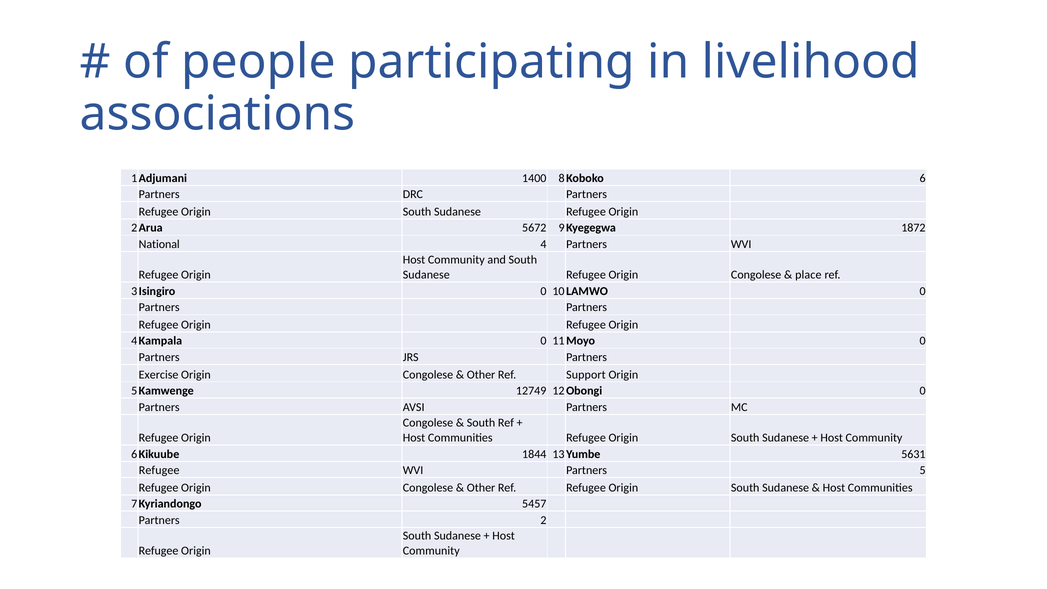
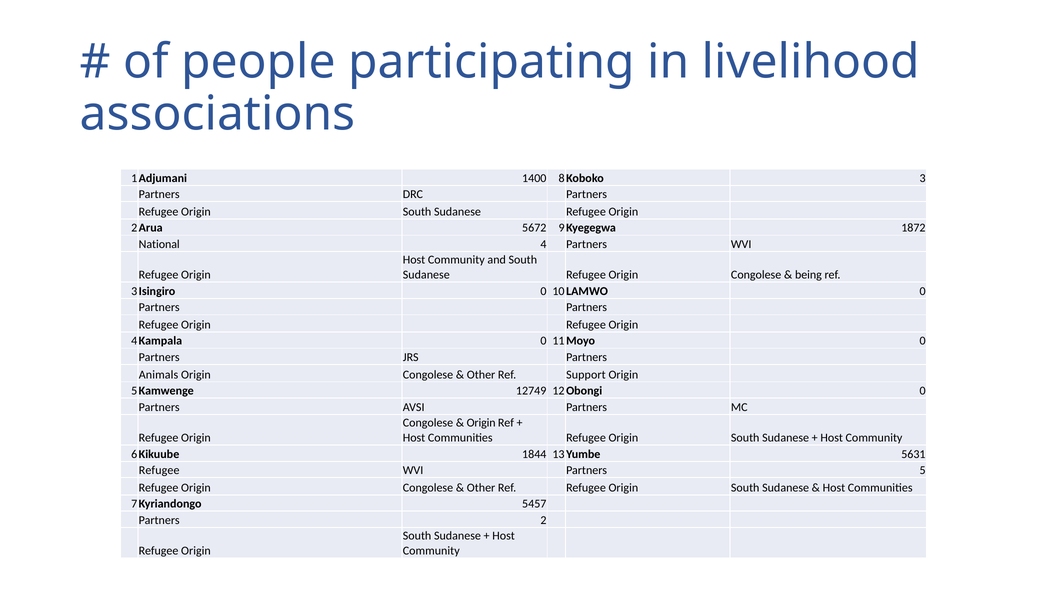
6: 6 -> 3
place: place -> being
Exercise: Exercise -> Animals
South at (481, 423): South -> Origin
